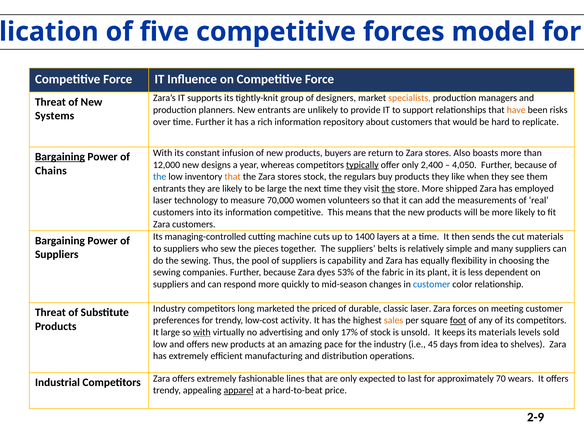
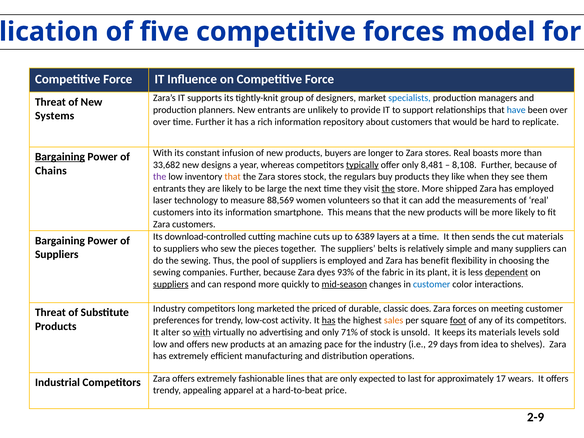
specialists colour: orange -> blue
have colour: orange -> blue
been risks: risks -> over
return: return -> longer
stores Also: Also -> Real
12,000: 12,000 -> 33,682
2,400: 2,400 -> 8,481
4,050: 4,050 -> 8,108
the at (160, 177) colour: blue -> purple
70,000: 70,000 -> 88,569
information competitive: competitive -> smartphone
managing-controlled: managing-controlled -> download-controlled
1400: 1400 -> 6389
is capability: capability -> employed
equally: equally -> benefit
53%: 53% -> 93%
dependent underline: none -> present
suppliers at (171, 284) underline: none -> present
mid-season underline: none -> present
relationship: relationship -> interactions
classic laser: laser -> does
has at (329, 320) underline: none -> present
It large: large -> alter
17%: 17% -> 71%
45: 45 -> 29
70: 70 -> 17
apparel underline: present -> none
